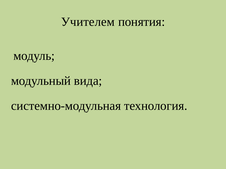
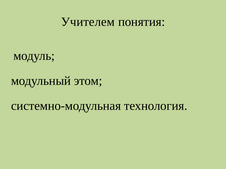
вида: вида -> этом
